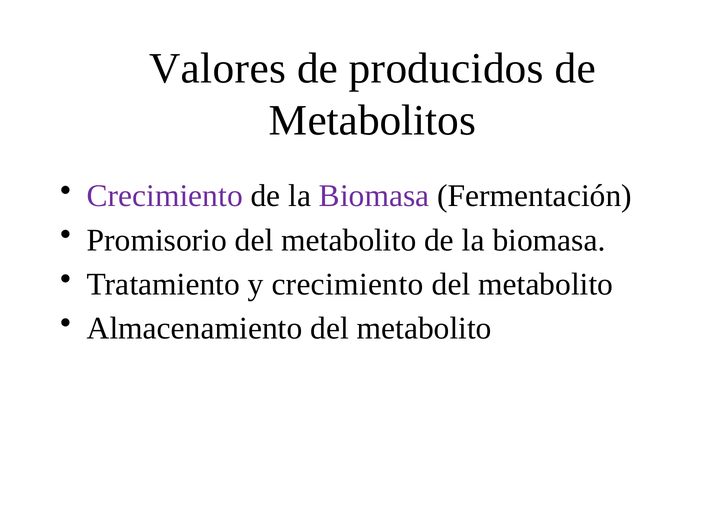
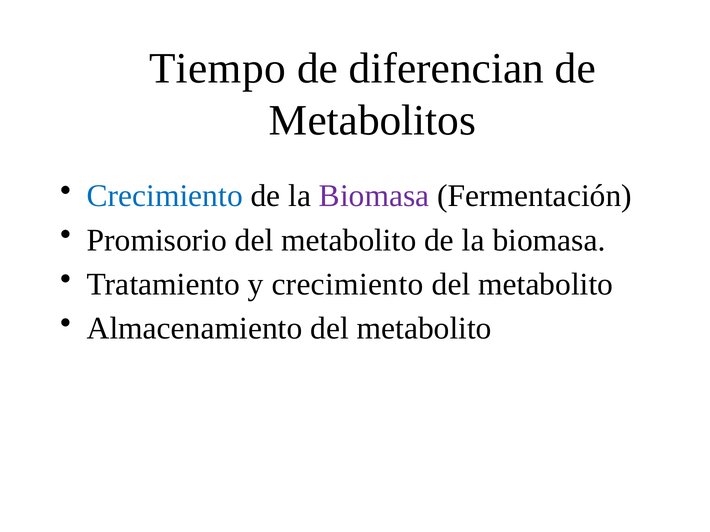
Valores: Valores -> Tiempo
producidos: producidos -> diferencian
Crecimiento at (165, 196) colour: purple -> blue
